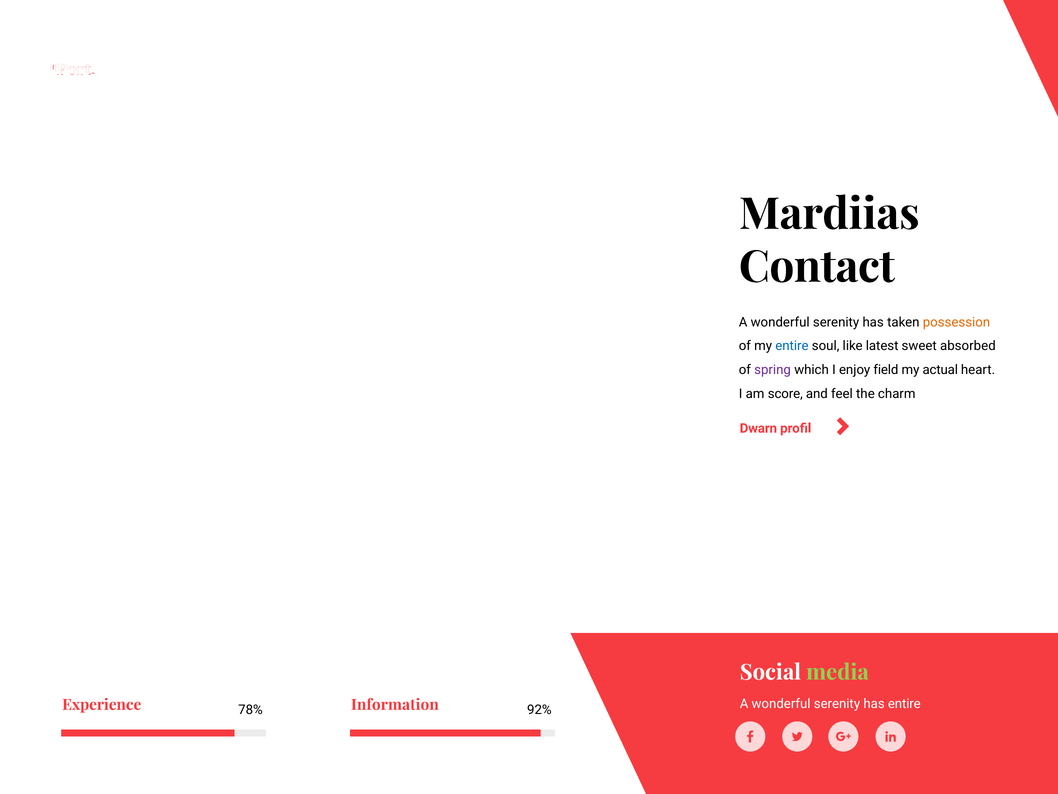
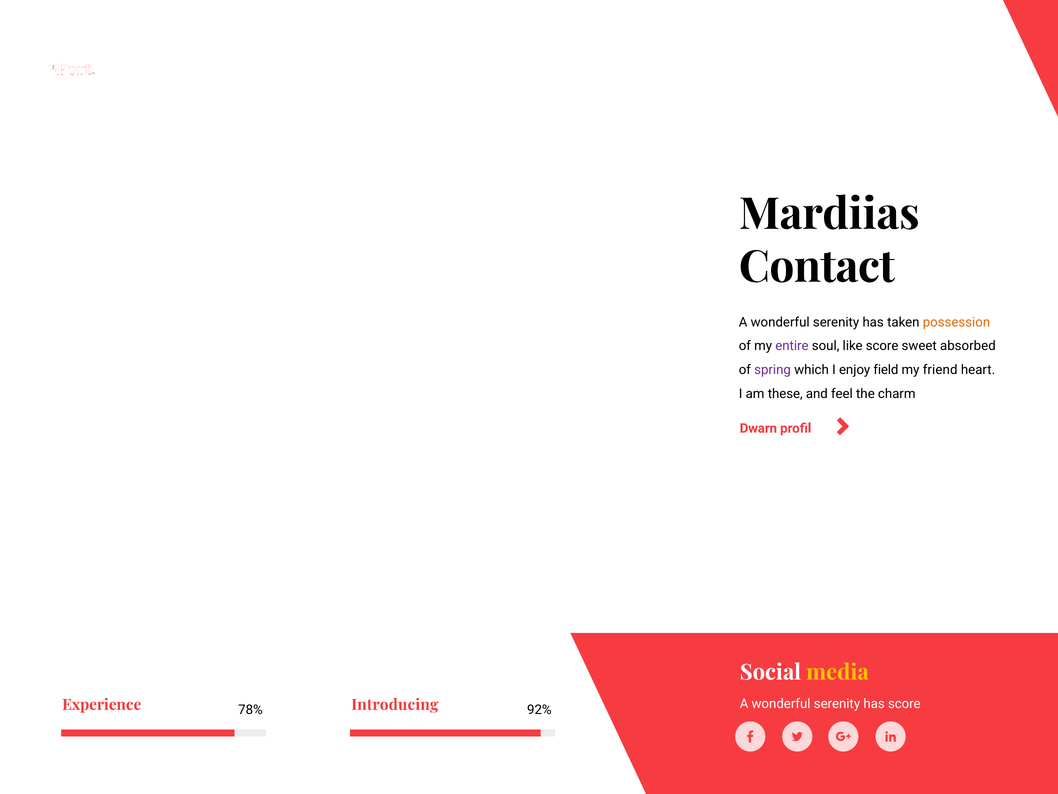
entire at (792, 346) colour: blue -> purple
like latest: latest -> score
actual: actual -> friend
score: score -> these
media colour: light green -> yellow
Information: Information -> Introducing
has entire: entire -> score
